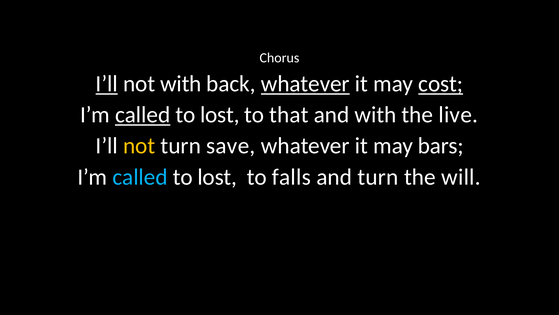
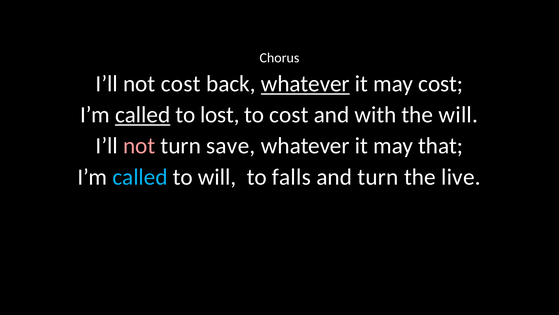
I’ll at (107, 84) underline: present -> none
not with: with -> cost
cost at (441, 84) underline: present -> none
to that: that -> cost
the live: live -> will
not at (139, 146) colour: yellow -> pink
bars: bars -> that
lost at (217, 177): lost -> will
will: will -> live
